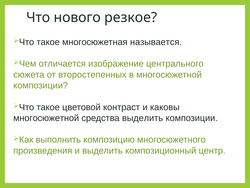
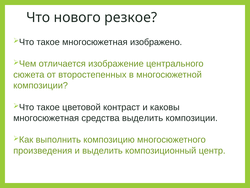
называется: называется -> изображено
многосюжетной at (46, 118): многосюжетной -> многосюжетная
